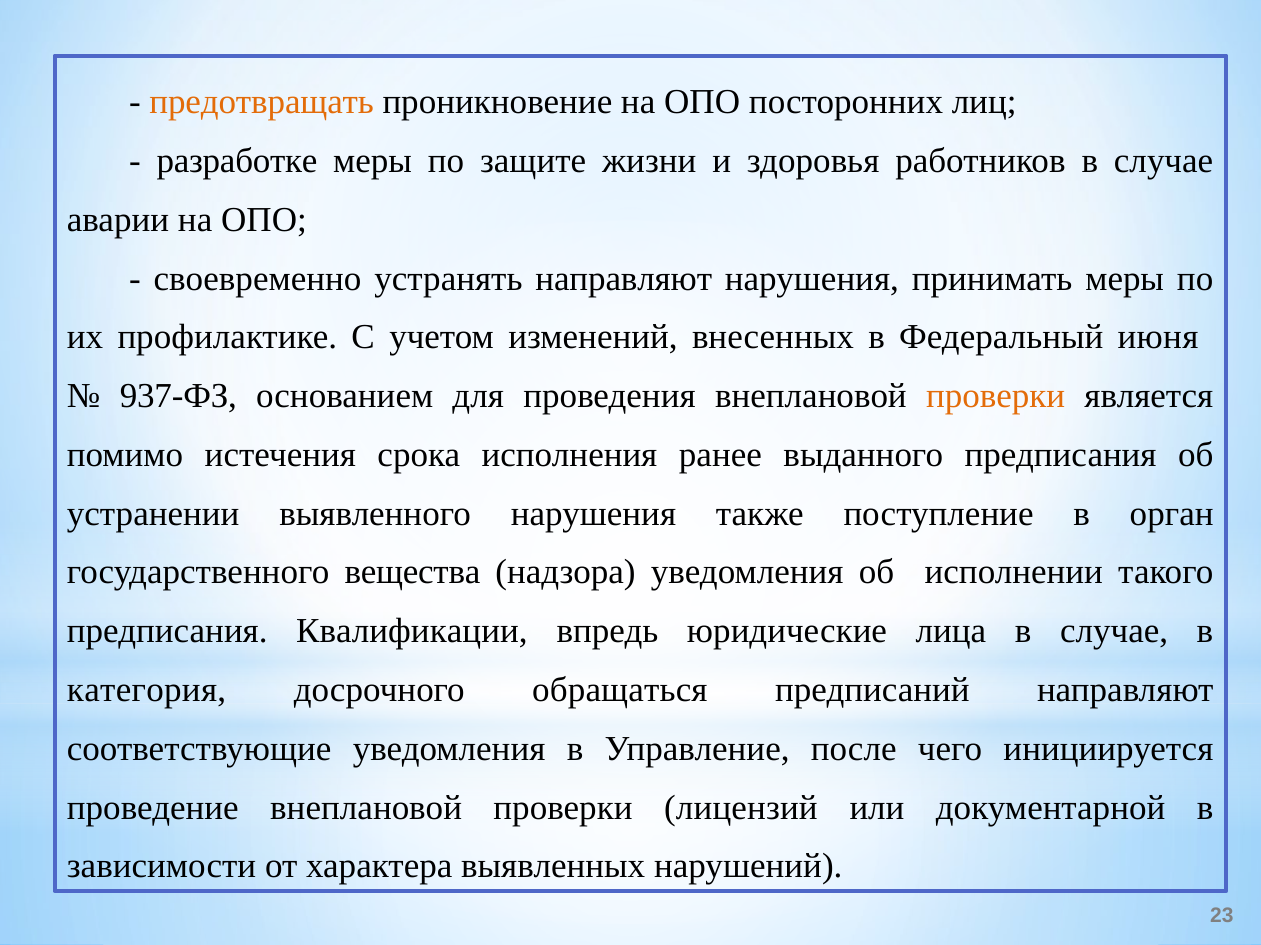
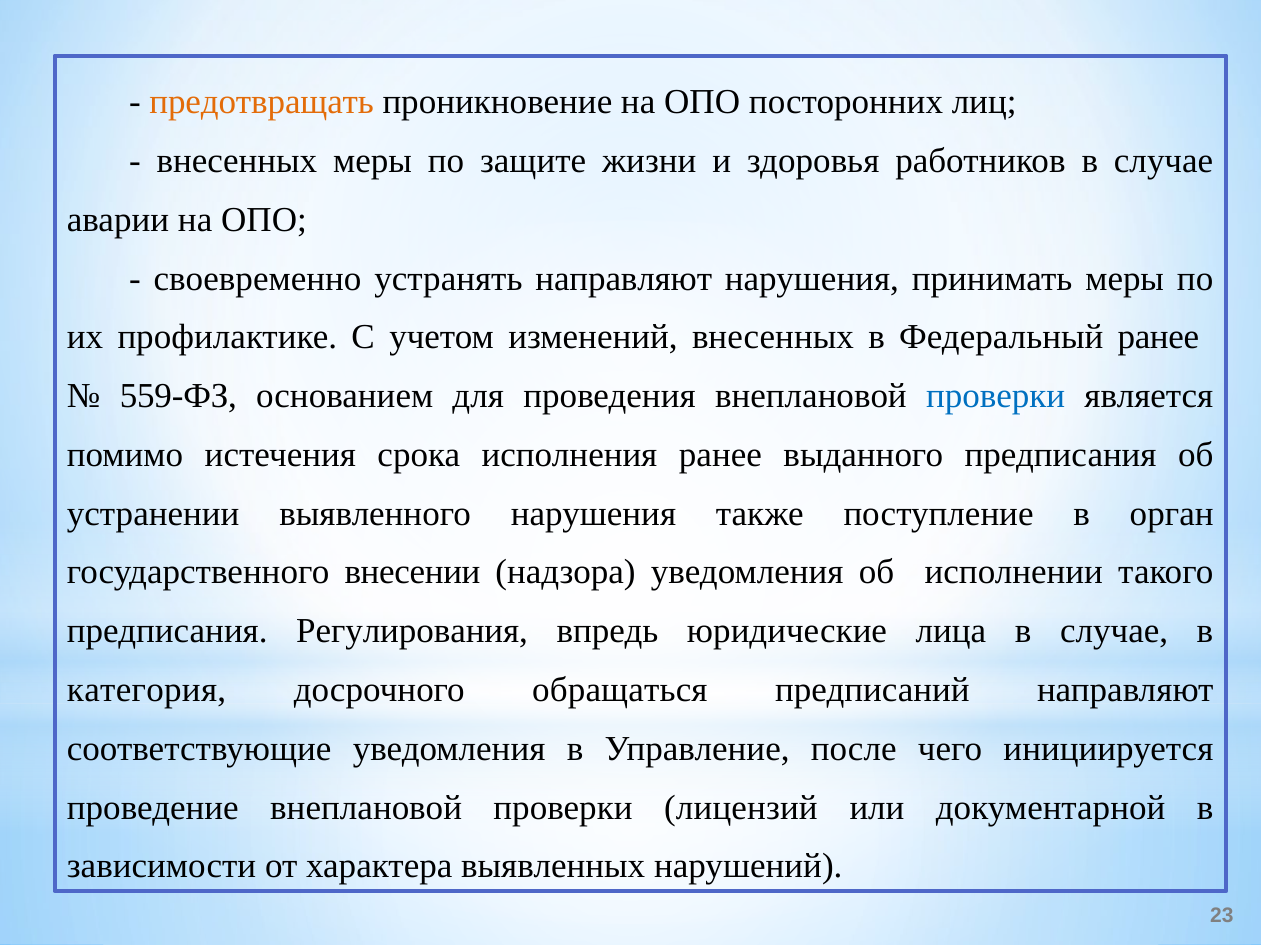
разработке at (237, 161): разработке -> внесенных
Федеральный июня: июня -> ранее
937-ФЗ: 937-ФЗ -> 559-ФЗ
проверки at (996, 396) colour: orange -> blue
вещества: вещества -> внесении
Квалификации: Квалификации -> Регулирования
